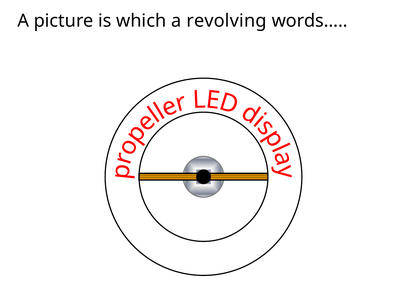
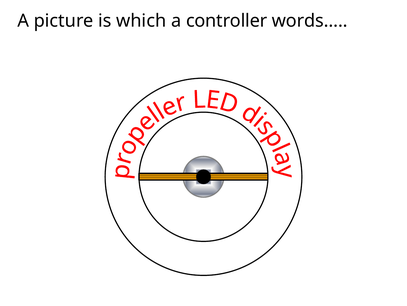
revolving: revolving -> controller
